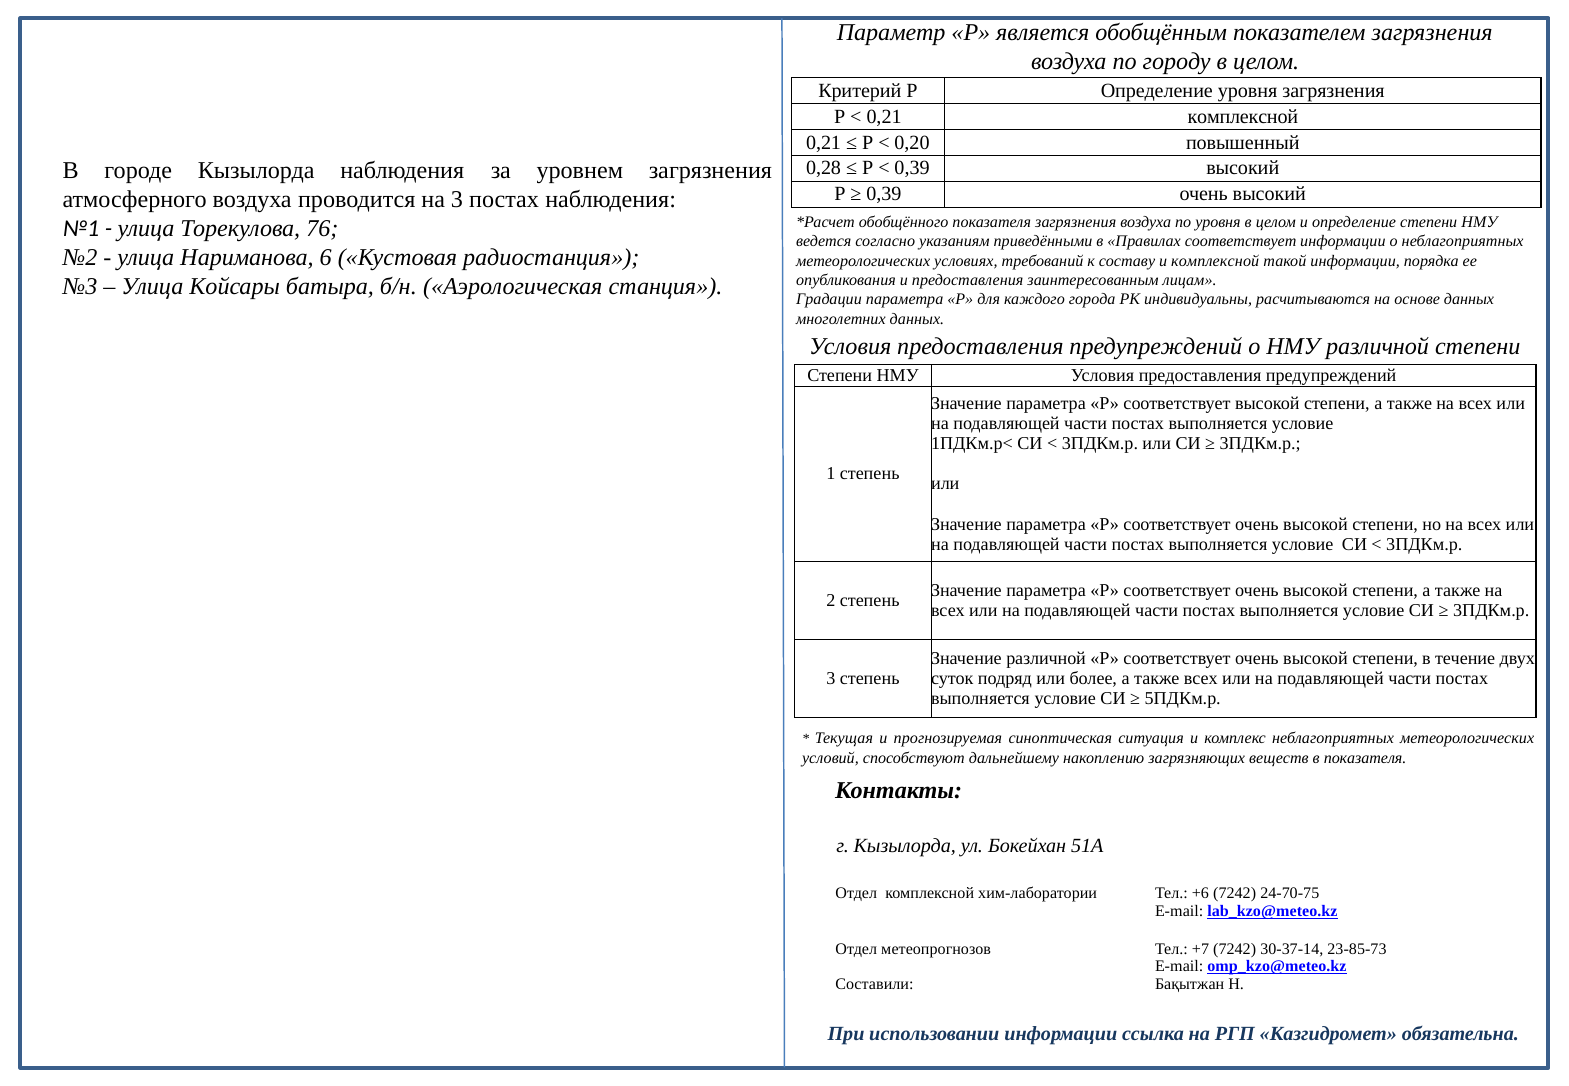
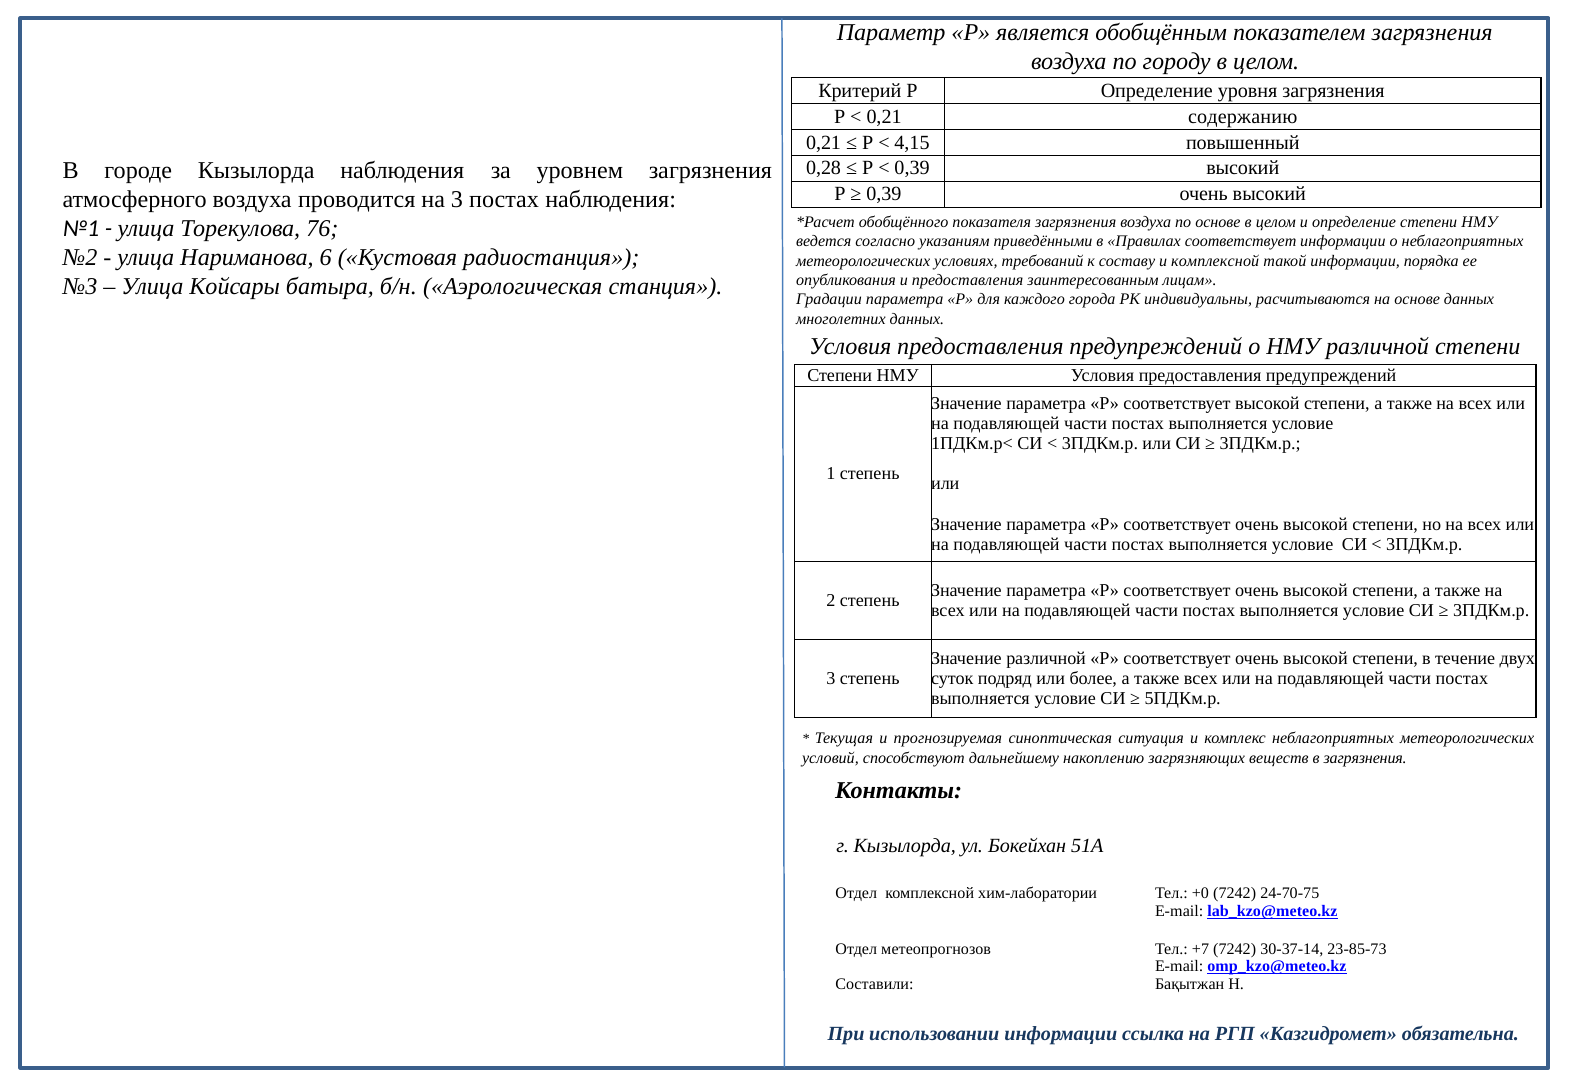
0,21 комплексной: комплексной -> содержанию
0,20: 0,20 -> 4,15
по уровня: уровня -> основе
в показателя: показателя -> загрязнения
+6: +6 -> +0
